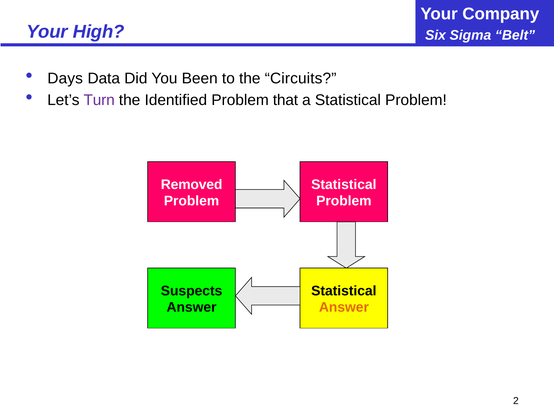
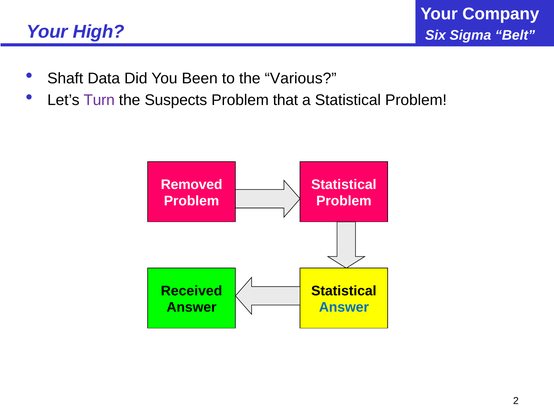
Days: Days -> Shaft
Circuits: Circuits -> Various
Identified: Identified -> Suspects
Suspects: Suspects -> Received
Answer at (344, 307) colour: orange -> blue
